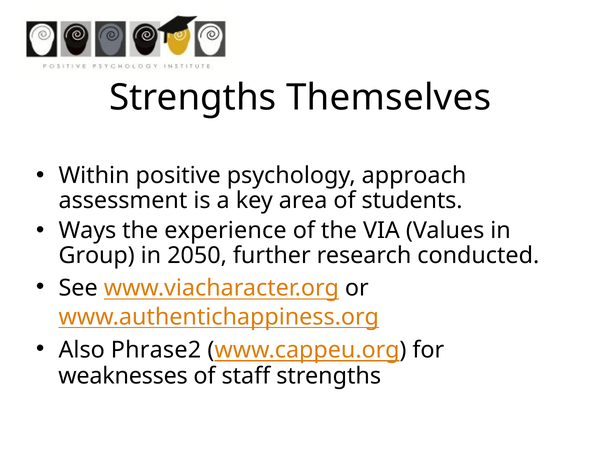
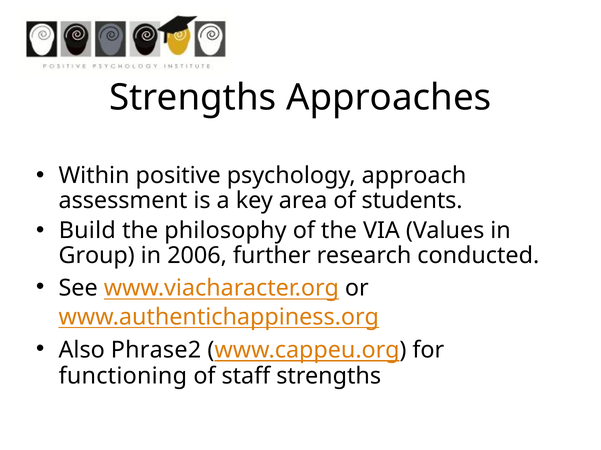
Themselves: Themselves -> Approaches
Ways: Ways -> Build
experience: experience -> philosophy
2050: 2050 -> 2006
weaknesses: weaknesses -> functioning
